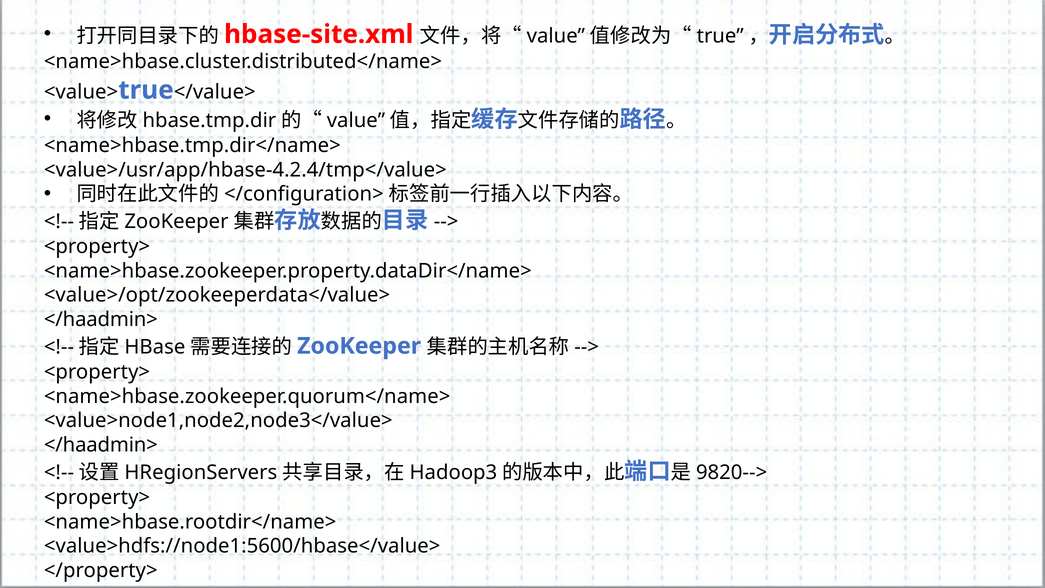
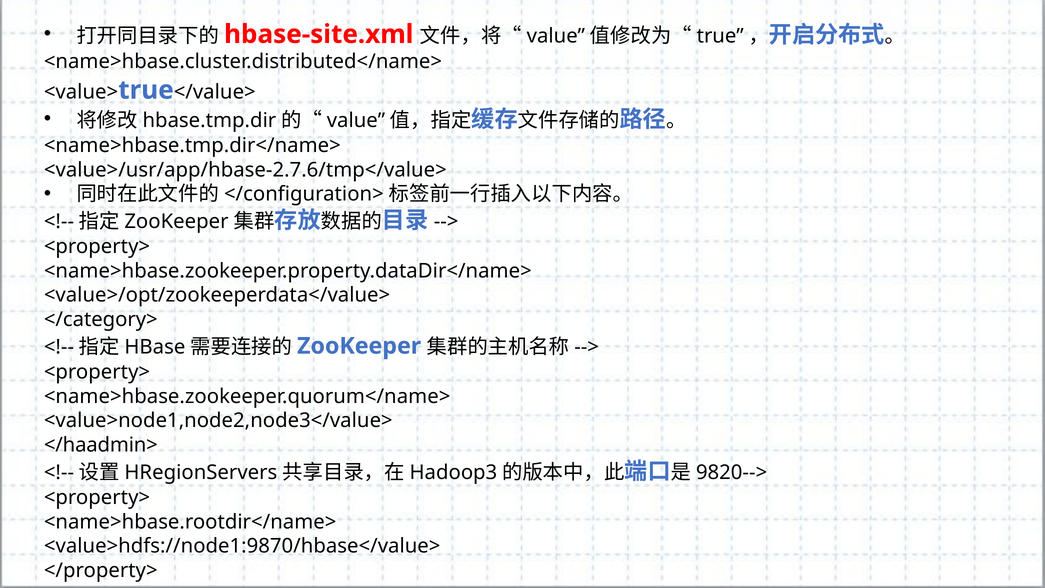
<value>/usr/app/hbase-4.2.4/tmp</value>: <value>/usr/app/hbase-4.2.4/tmp</value> -> <value>/usr/app/hbase-2.7.6/tmp</value>
</haadmin> at (101, 320): </haadmin> -> </category>
<value>hdfs://node1:5600/hbase</value>: <value>hdfs://node1:5600/hbase</value> -> <value>hdfs://node1:9870/hbase</value>
